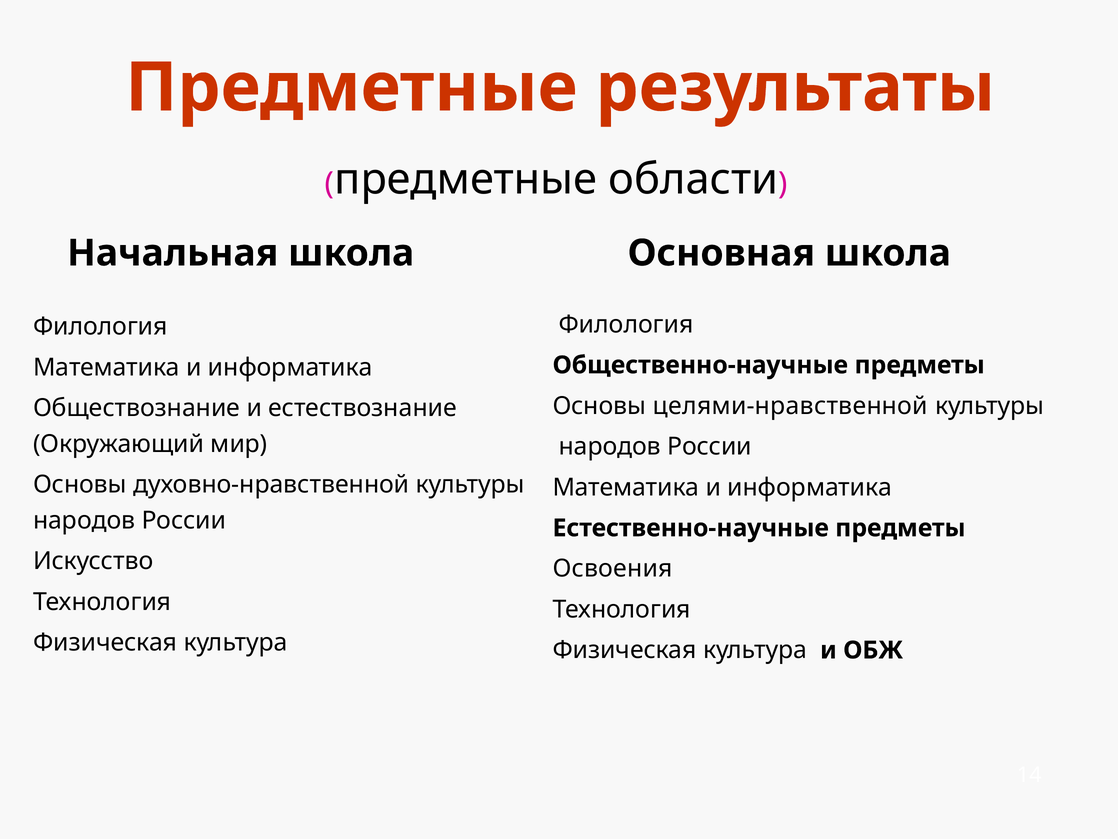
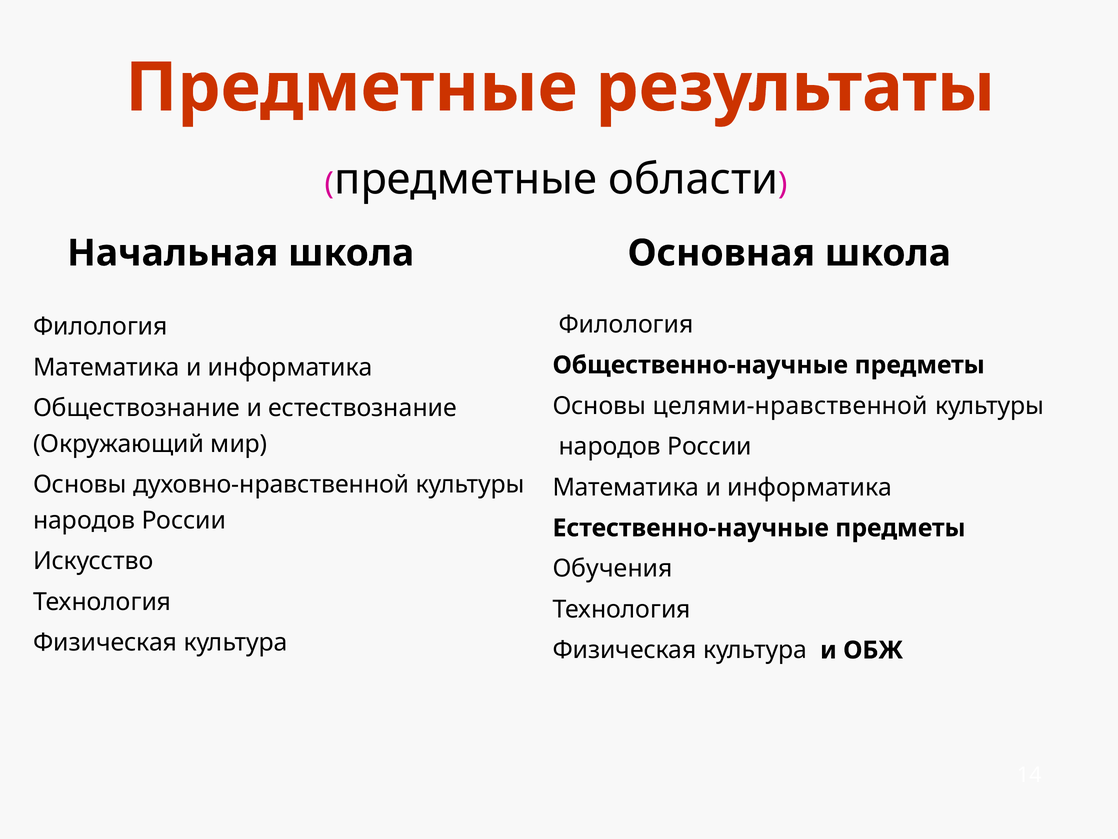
Освоения: Освоения -> Обучения
